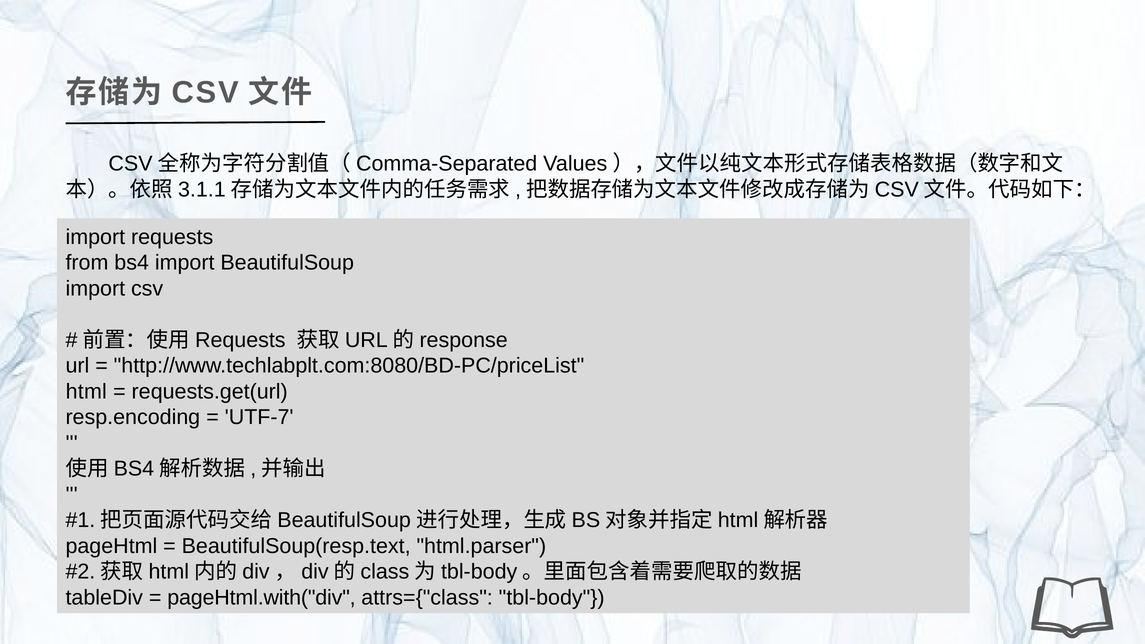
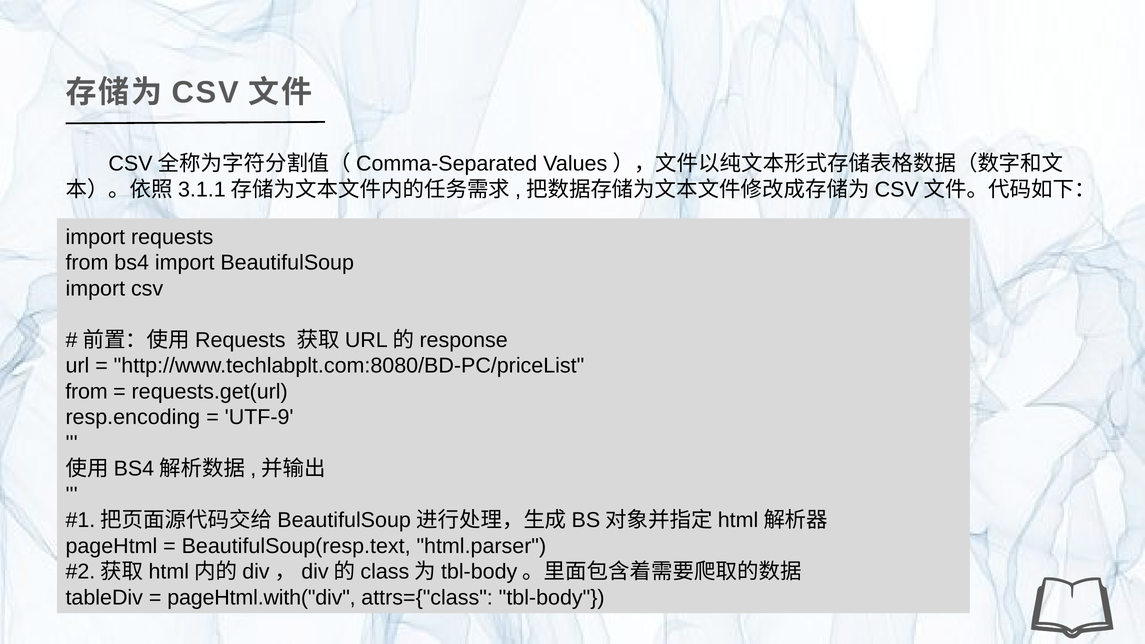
html at (86, 392): html -> from
UTF-7: UTF-7 -> UTF-9
